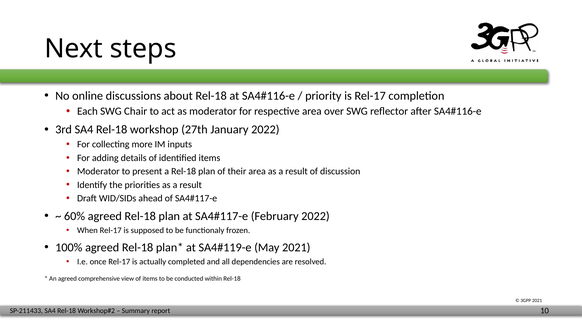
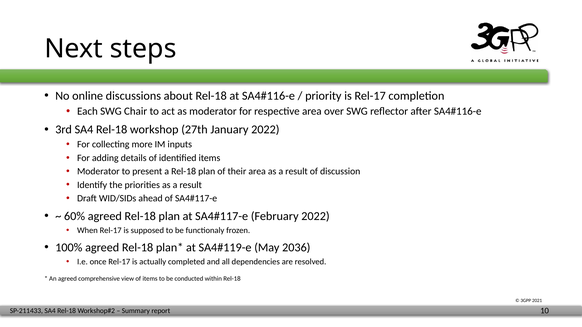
May 2021: 2021 -> 2036
